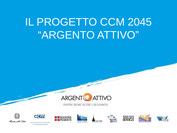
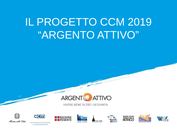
2045: 2045 -> 2019
